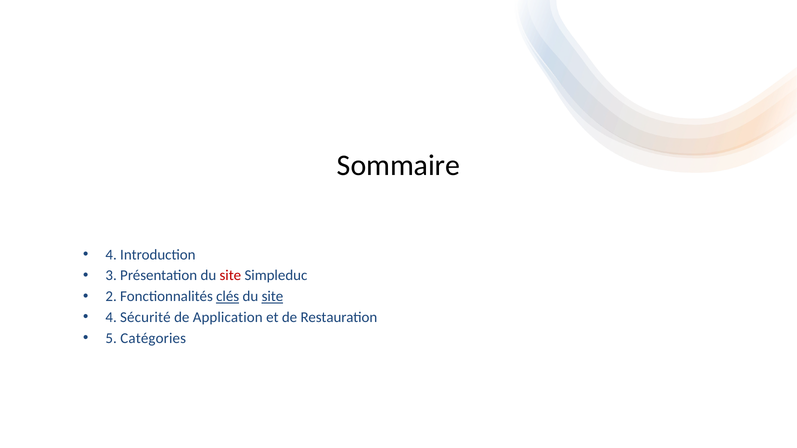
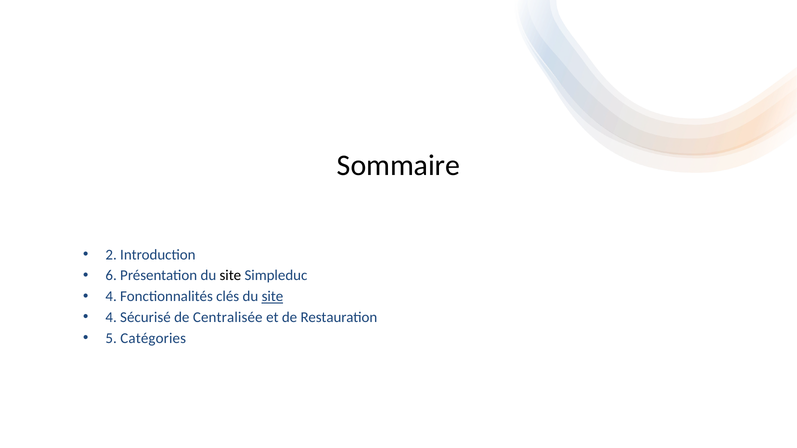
4 at (111, 255): 4 -> 2
3: 3 -> 6
site at (230, 276) colour: red -> black
2 at (111, 297): 2 -> 4
clés underline: present -> none
Sécurité: Sécurité -> Sécurisé
Application: Application -> Centralisée
